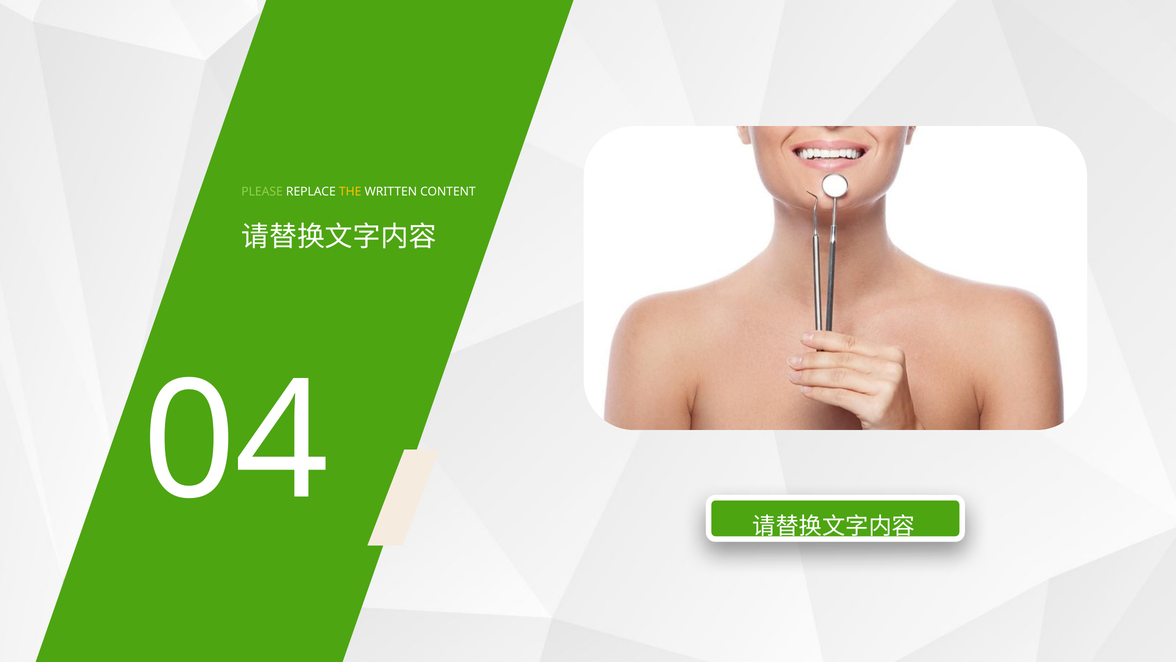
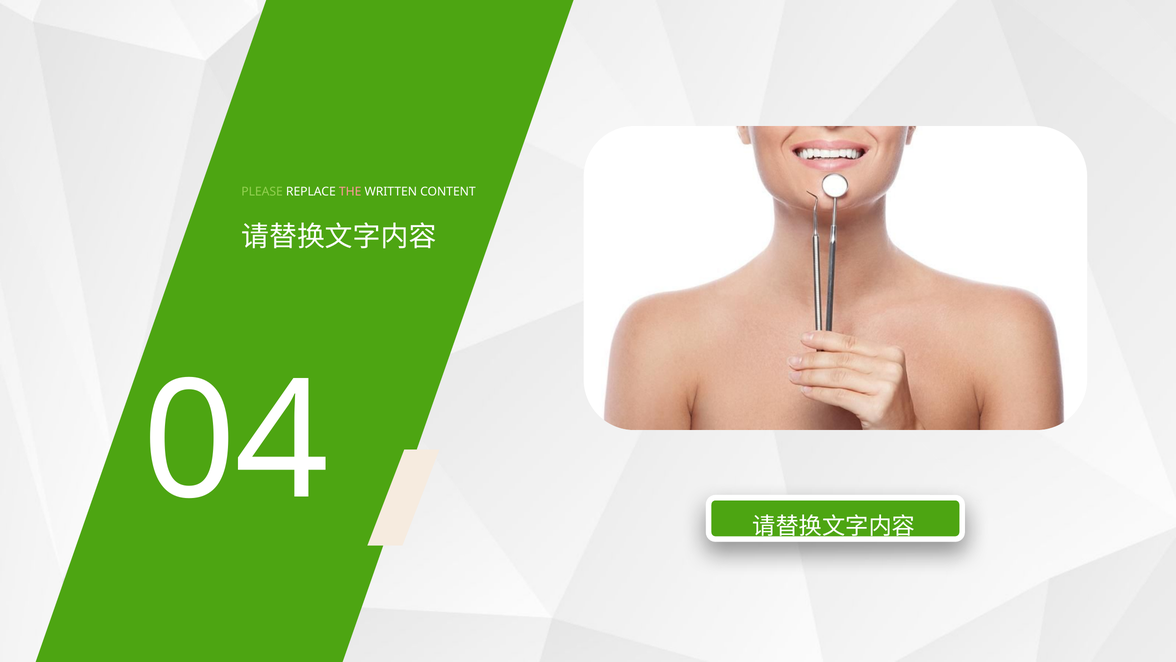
THE colour: yellow -> pink
